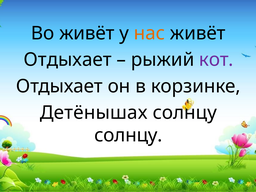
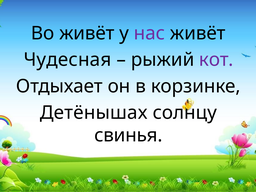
нас colour: orange -> purple
Отдыхает at (68, 60): Отдыхает -> Чудесная
солнцу at (128, 135): солнцу -> свинья
